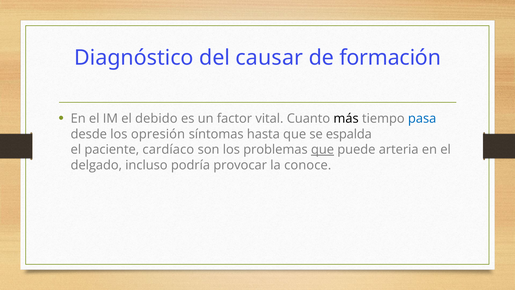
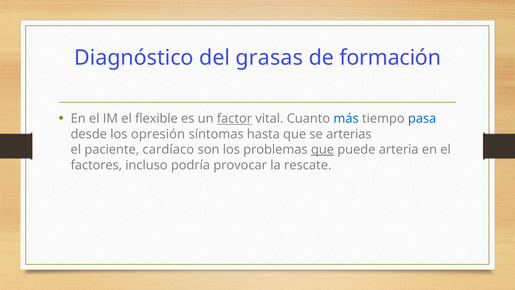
causar: causar -> grasas
debido: debido -> flexible
factor underline: none -> present
más colour: black -> blue
espalda: espalda -> arterias
delgado: delgado -> factores
conoce: conoce -> rescate
